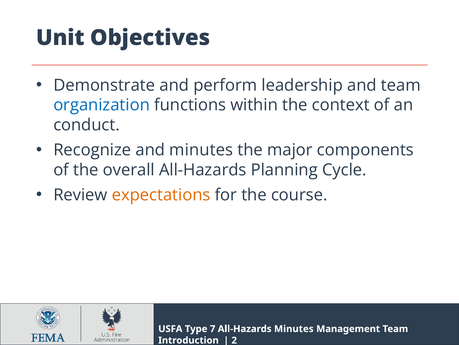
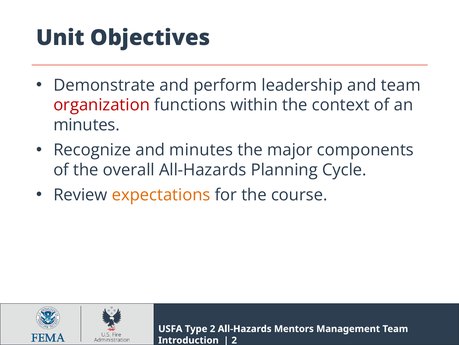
organization colour: blue -> red
conduct at (87, 125): conduct -> minutes
Type 7: 7 -> 2
All-Hazards Minutes: Minutes -> Mentors
